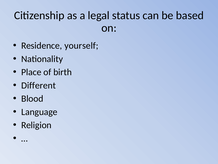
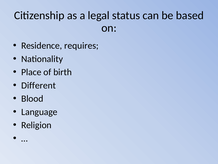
yourself: yourself -> requires
